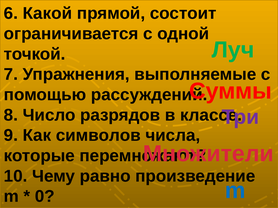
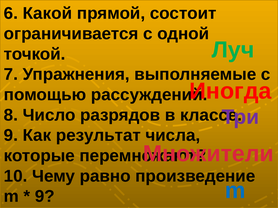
Суммы: Суммы -> Иногда
символов: символов -> результат
0 at (45, 197): 0 -> 9
